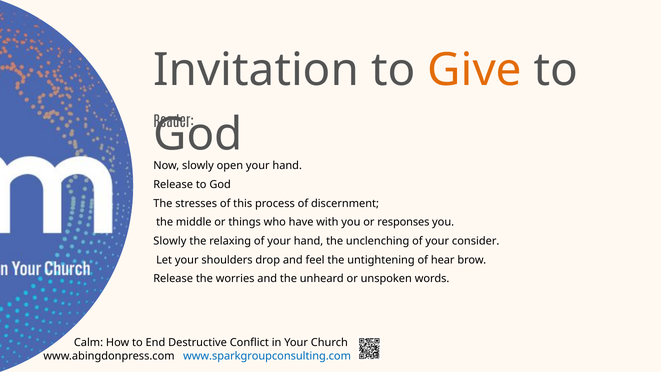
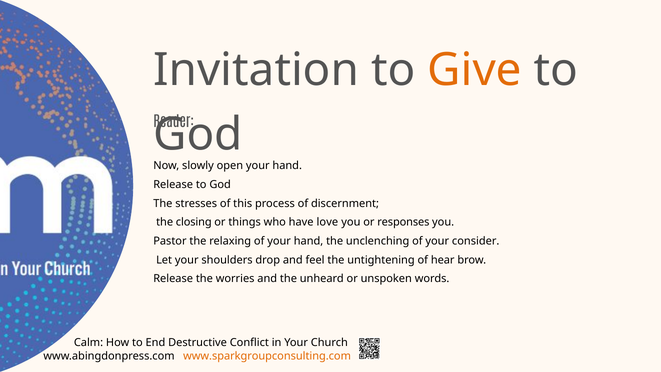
middle: middle -> closing
with: with -> love
Slowly at (170, 241): Slowly -> Pastor
www.sparkgroupconsulting.com colour: blue -> orange
